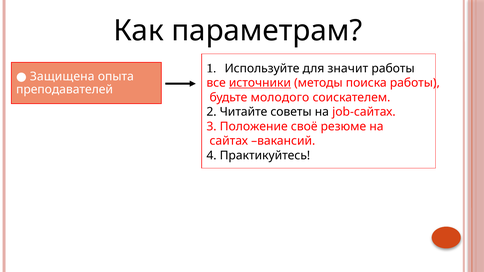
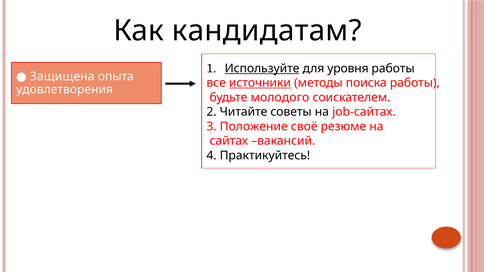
параметрам: параметрам -> кандидатам
Используйте underline: none -> present
значит: значит -> уровня
преподавателей: преподавателей -> удовлетворения
